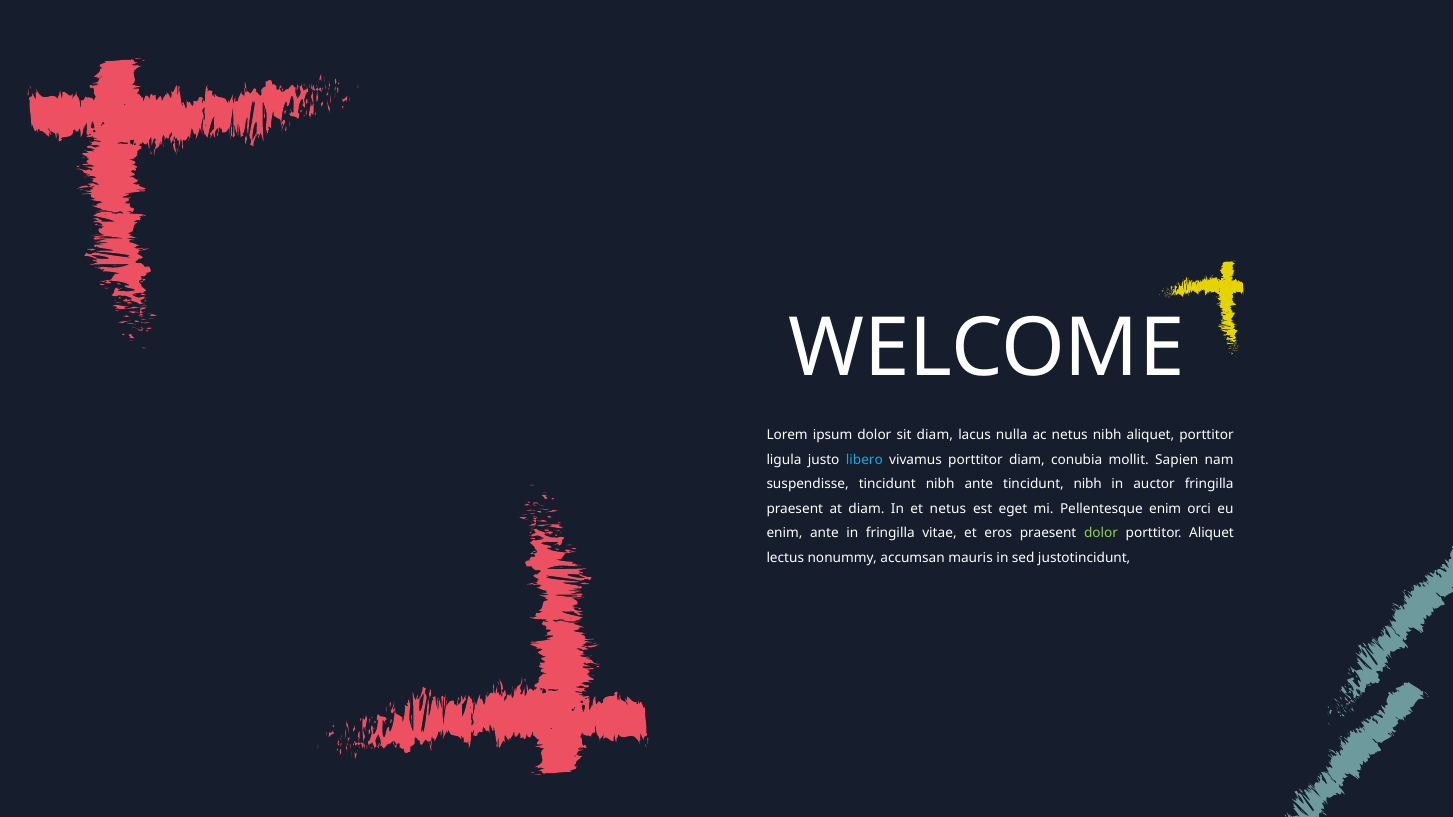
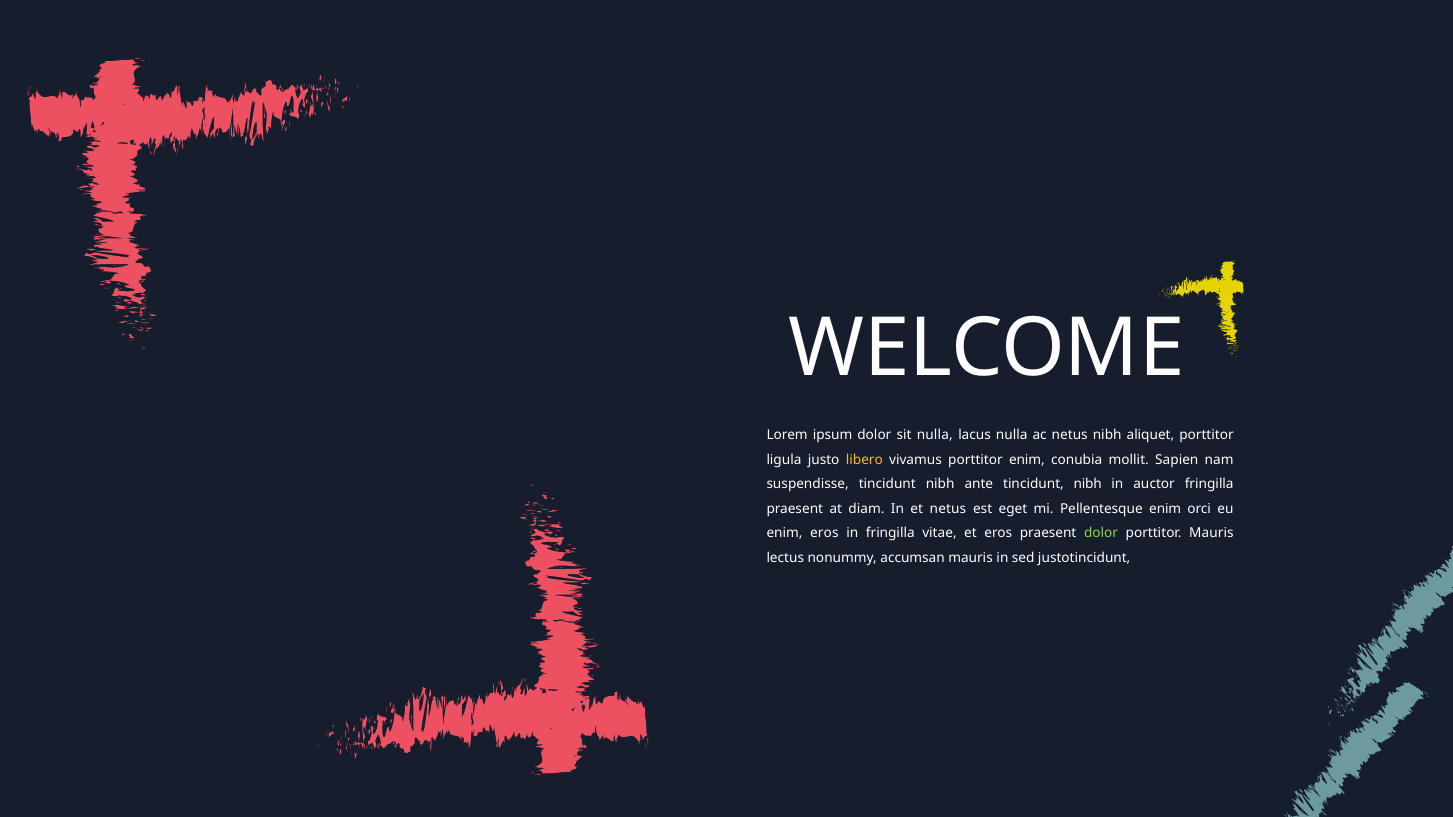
sit diam: diam -> nulla
libero colour: light blue -> yellow
porttitor diam: diam -> enim
enim ante: ante -> eros
porttitor Aliquet: Aliquet -> Mauris
